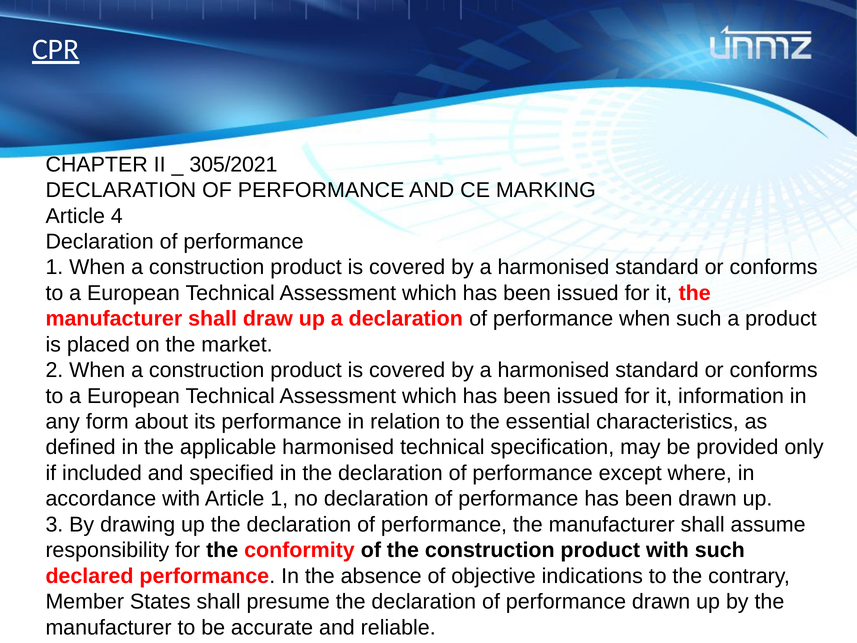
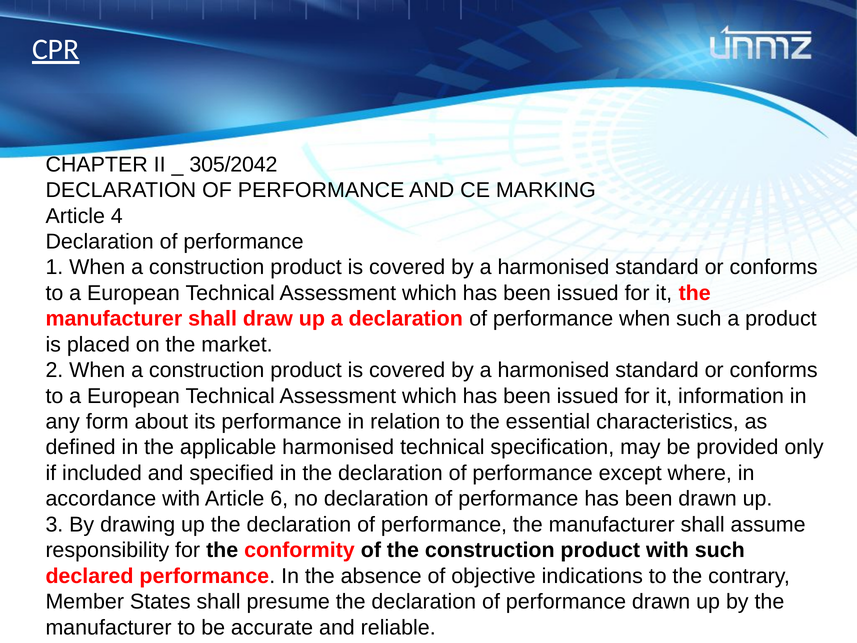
305/2021: 305/2021 -> 305/2042
Article 1: 1 -> 6
